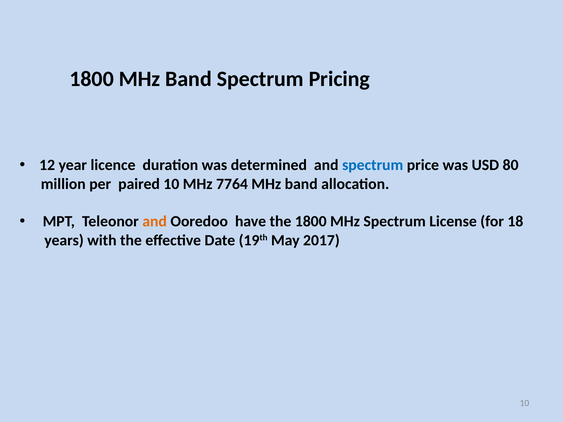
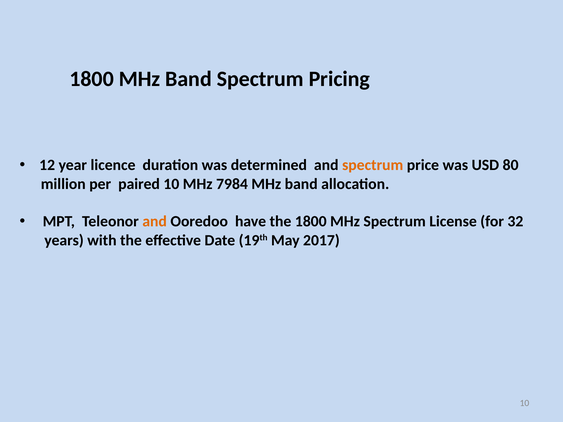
spectrum at (373, 165) colour: blue -> orange
7764: 7764 -> 7984
18: 18 -> 32
